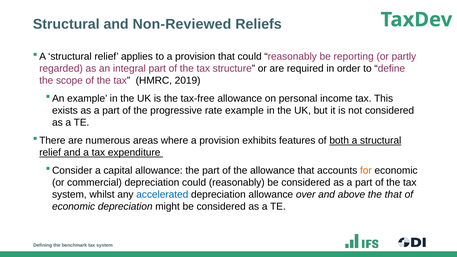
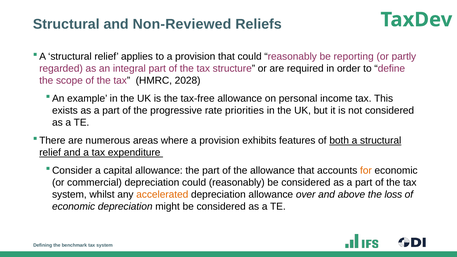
2019: 2019 -> 2028
rate example: example -> priorities
accelerated colour: blue -> orange
the that: that -> loss
